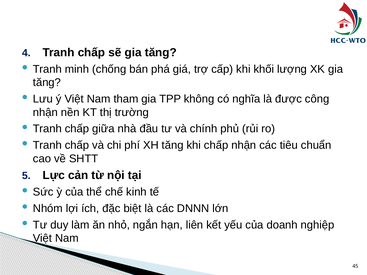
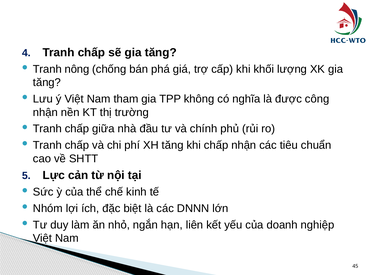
minh: minh -> nông
